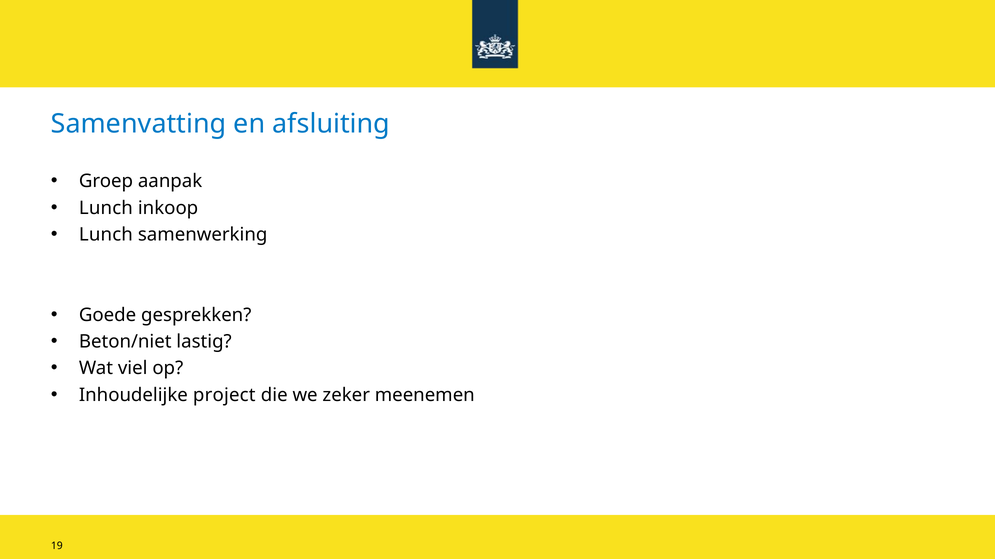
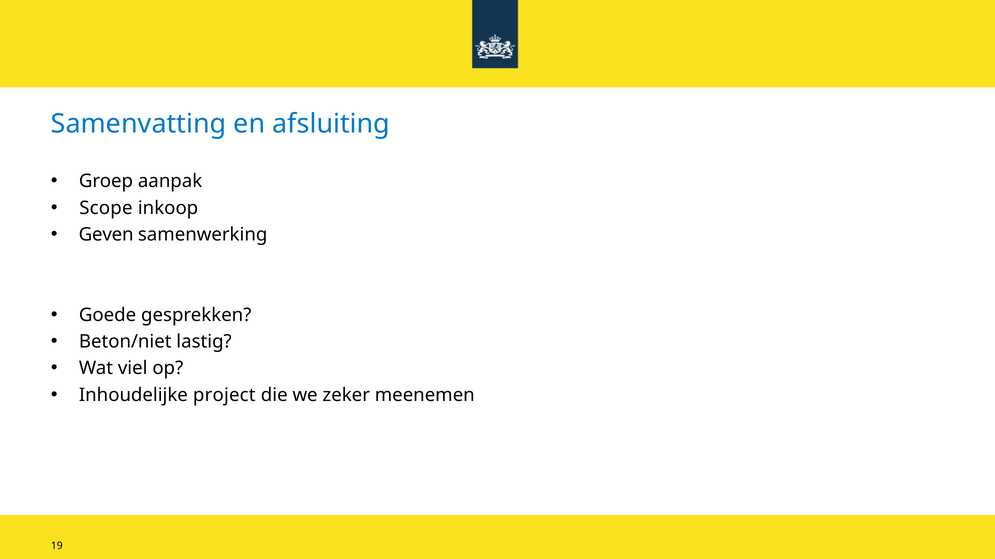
Lunch at (106, 208): Lunch -> Scope
Lunch at (106, 235): Lunch -> Geven
